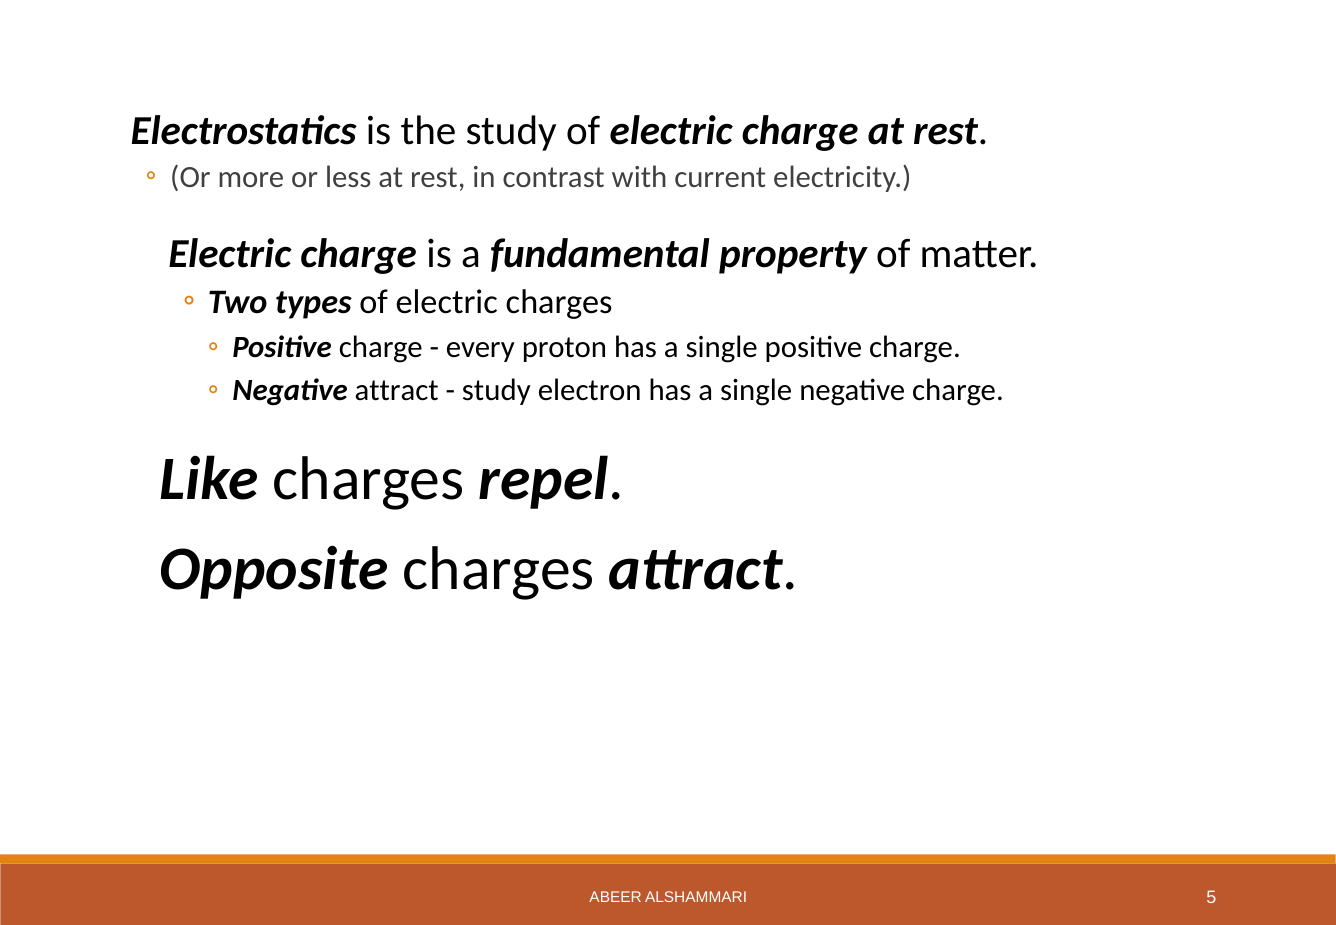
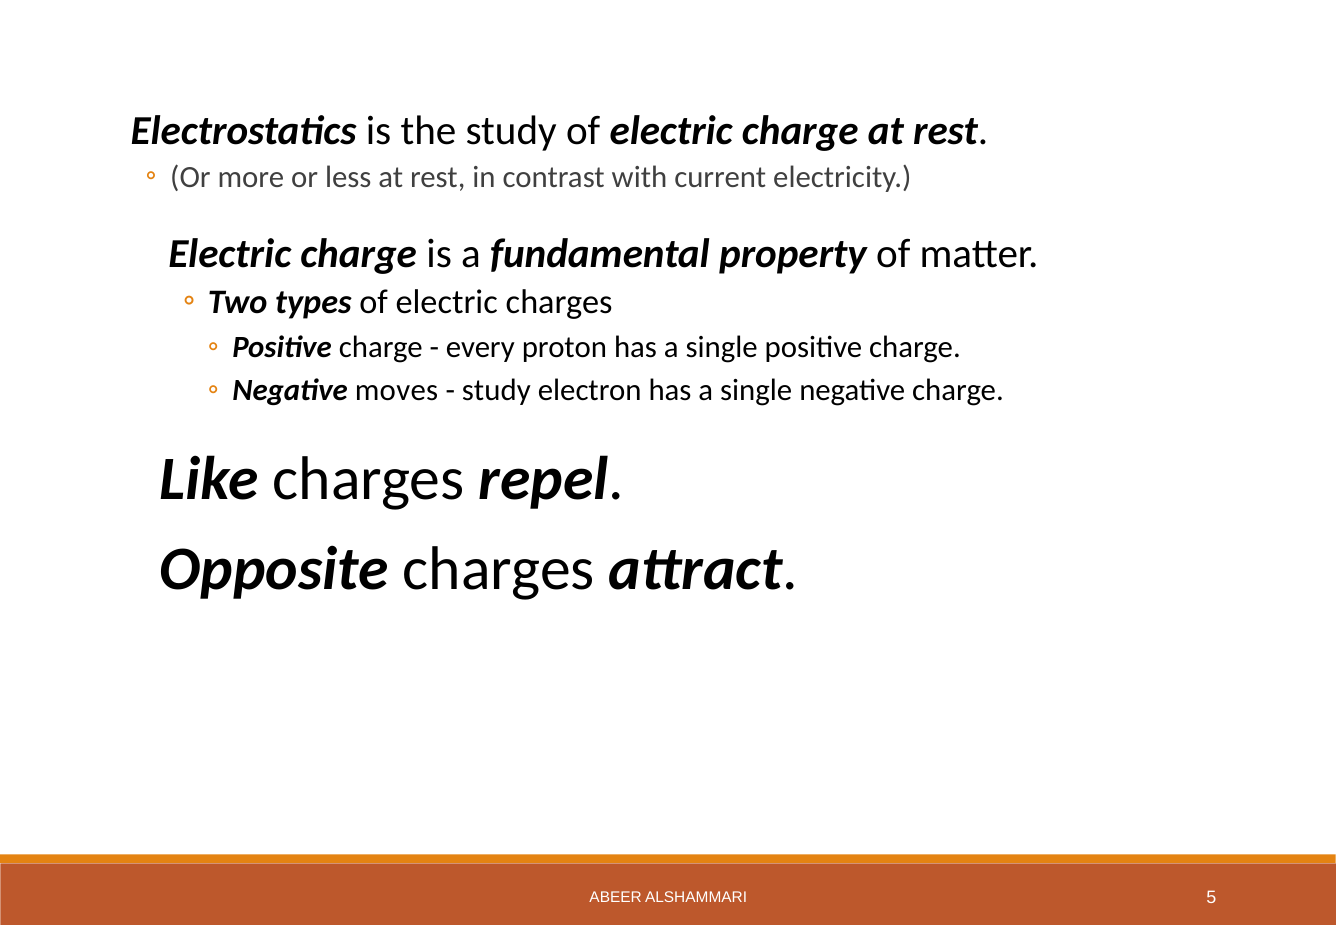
Negative attract: attract -> moves
